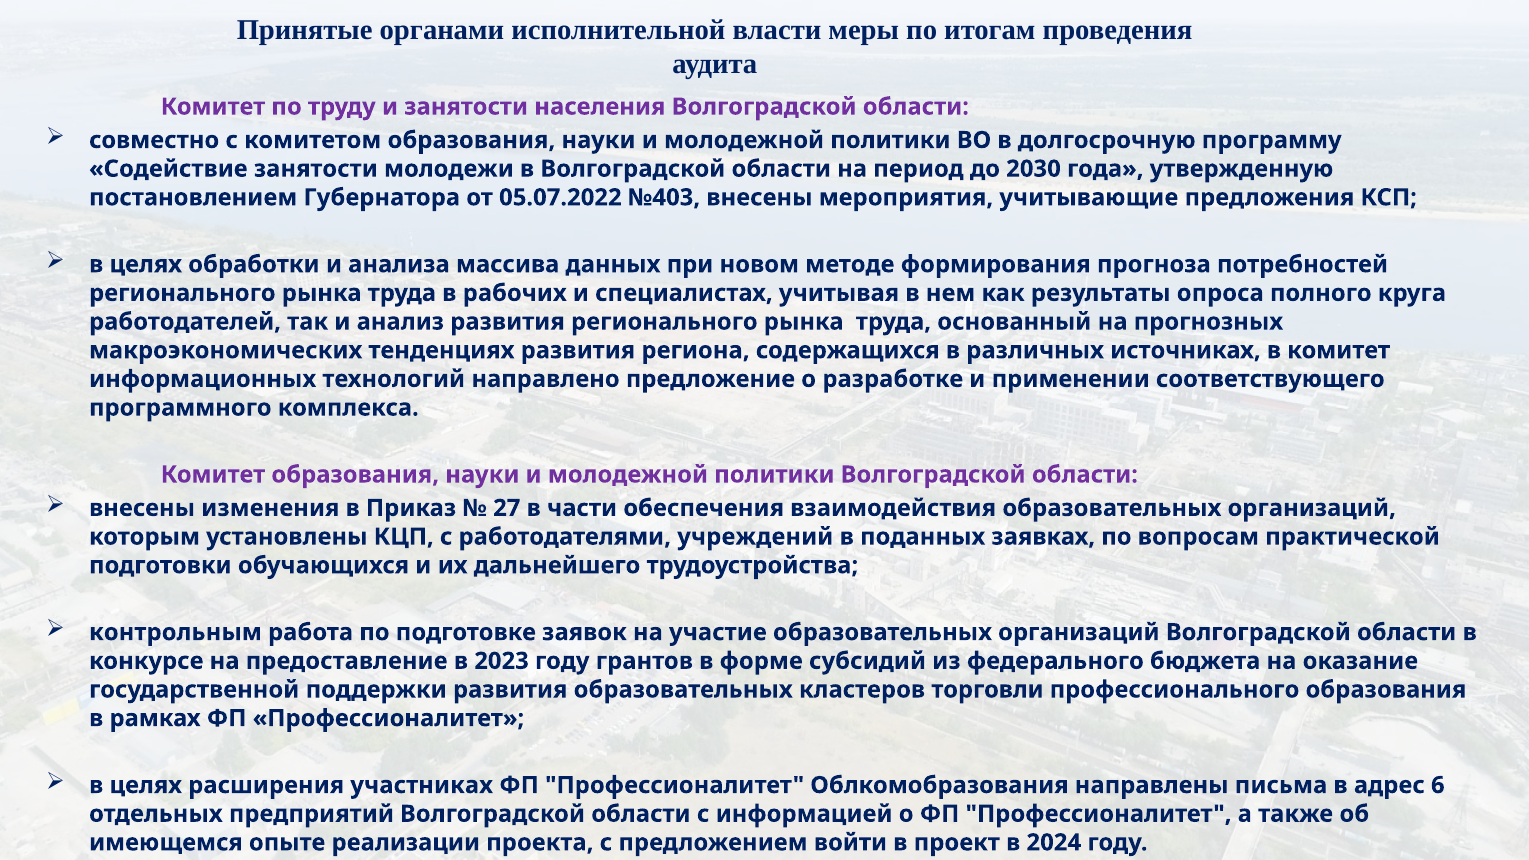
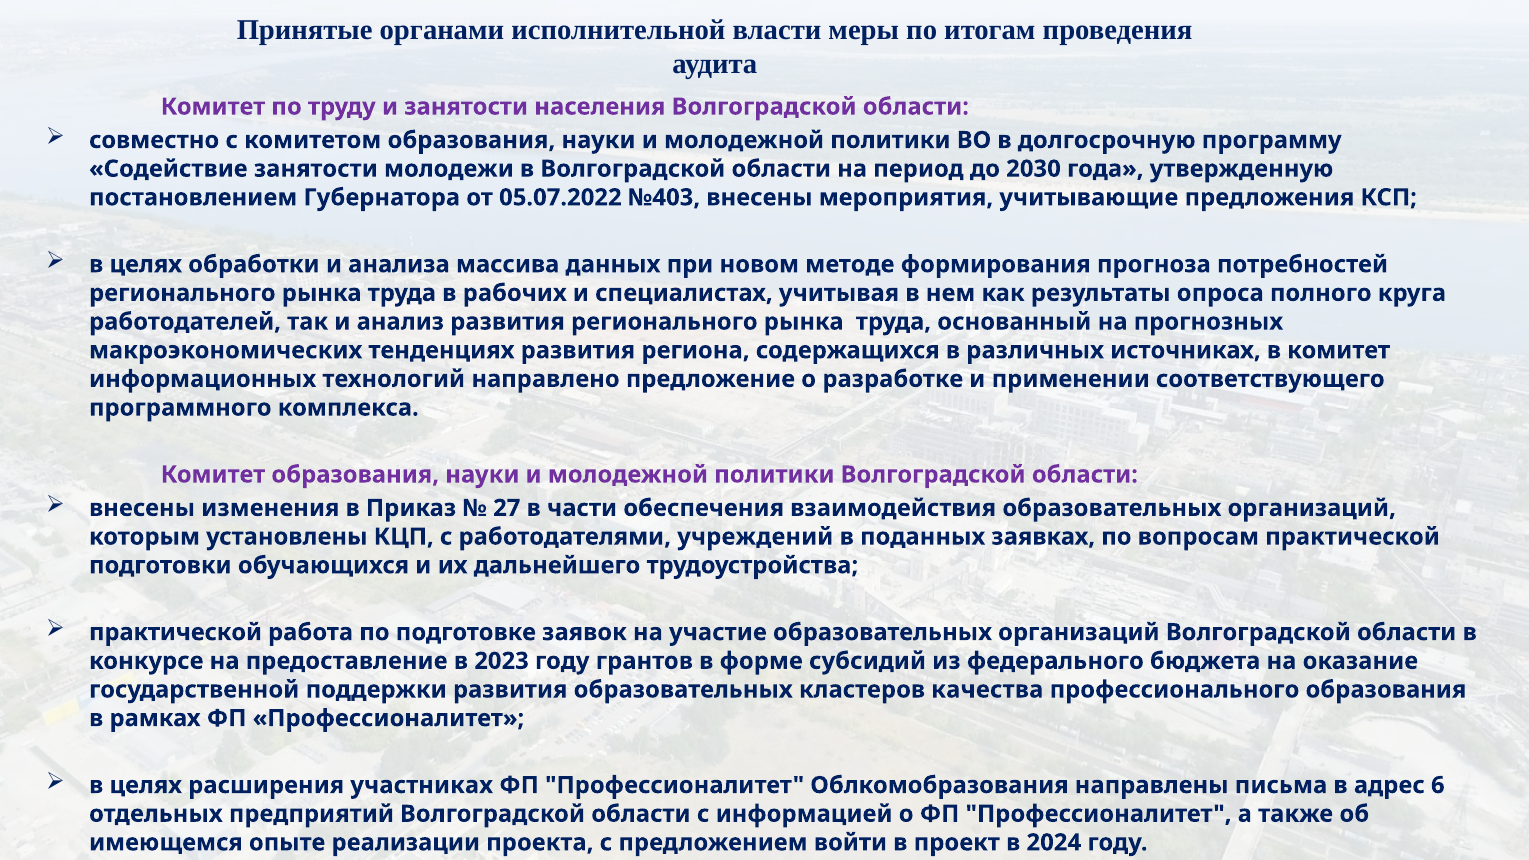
контрольным at (175, 632): контрольным -> практической
торговли: торговли -> качества
